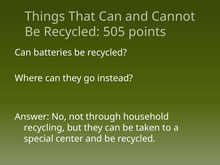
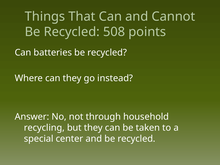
505: 505 -> 508
